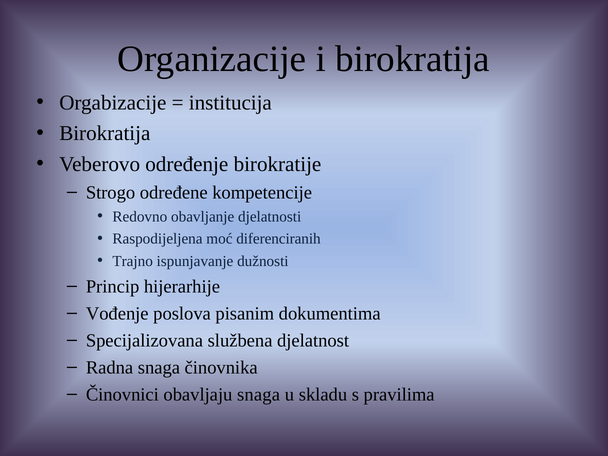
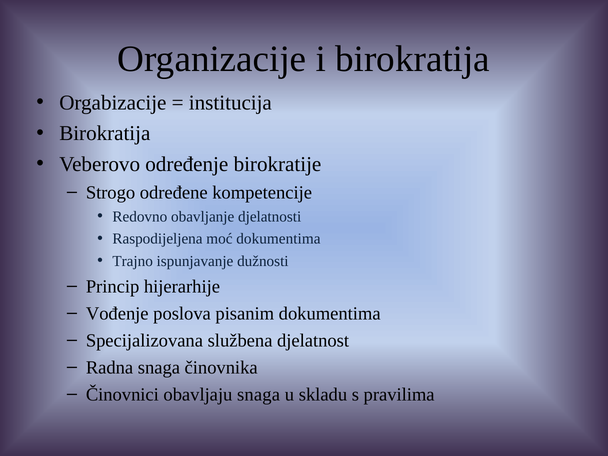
moć diferenciranih: diferenciranih -> dokumentima
